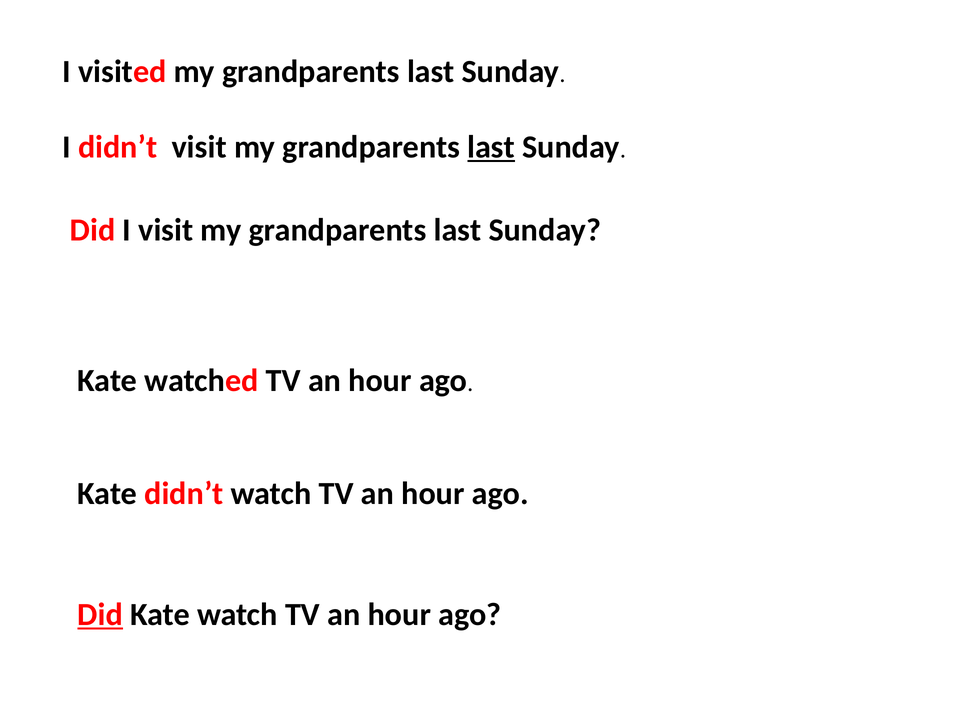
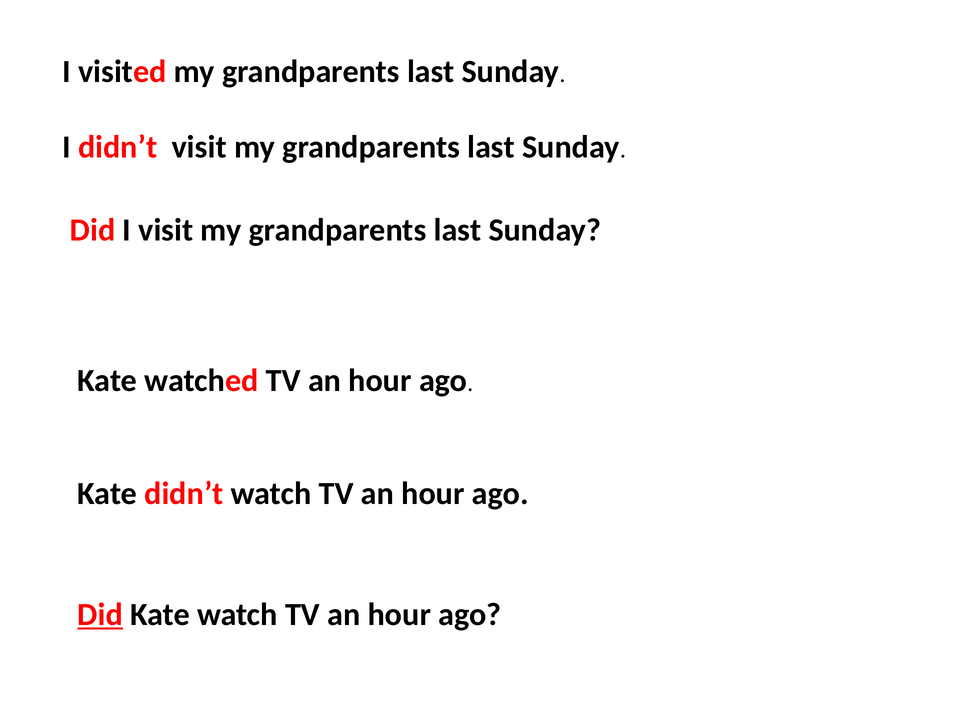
last at (491, 147) underline: present -> none
